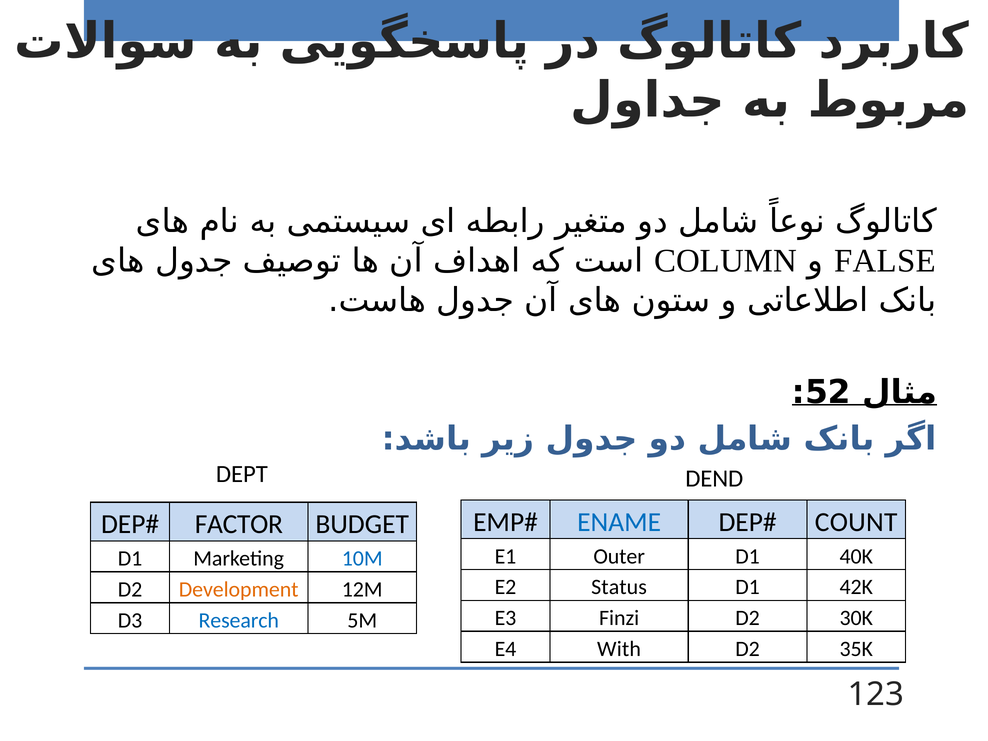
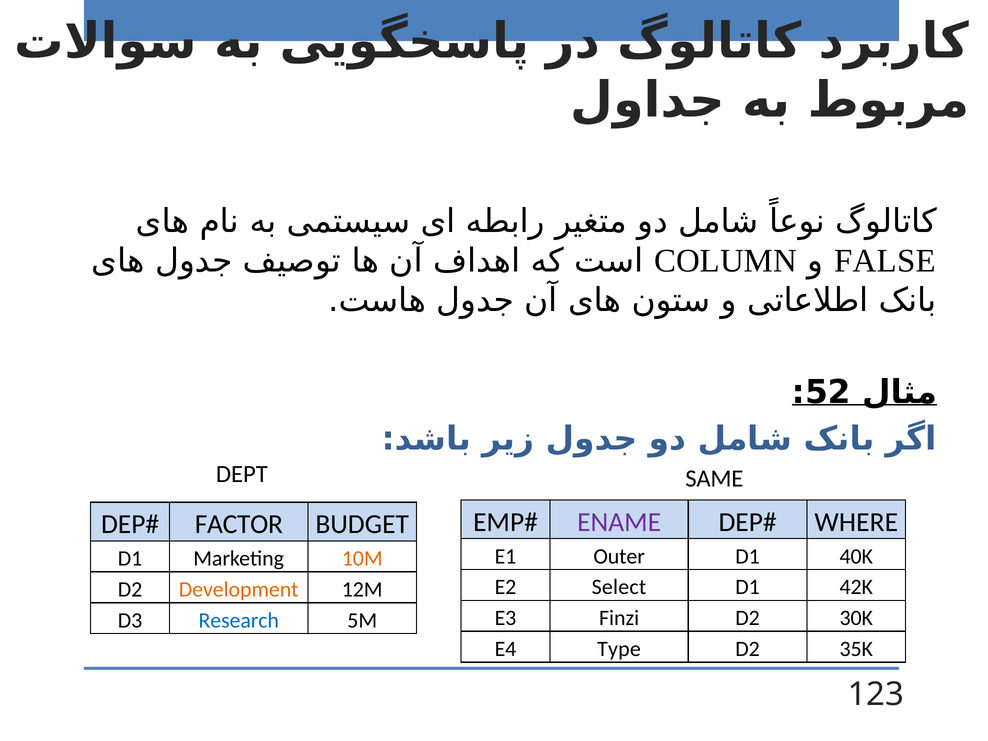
DEND: DEND -> SAME
ENAME colour: blue -> purple
COUNT: COUNT -> WHERE
10M colour: blue -> orange
Status: Status -> Select
With: With -> Type
